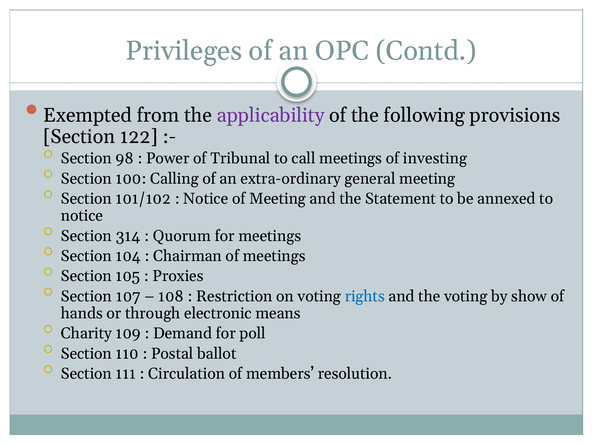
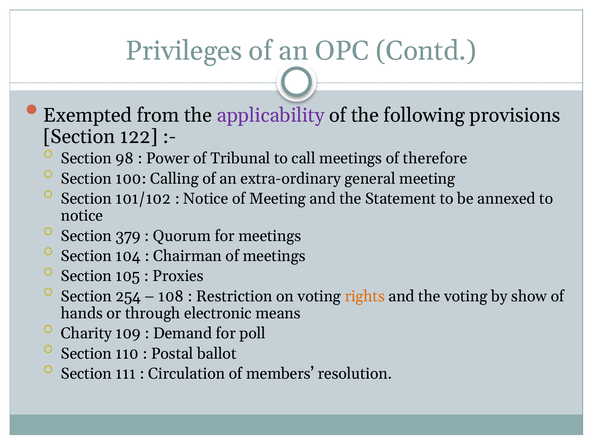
investing: investing -> therefore
314: 314 -> 379
107: 107 -> 254
rights colour: blue -> orange
